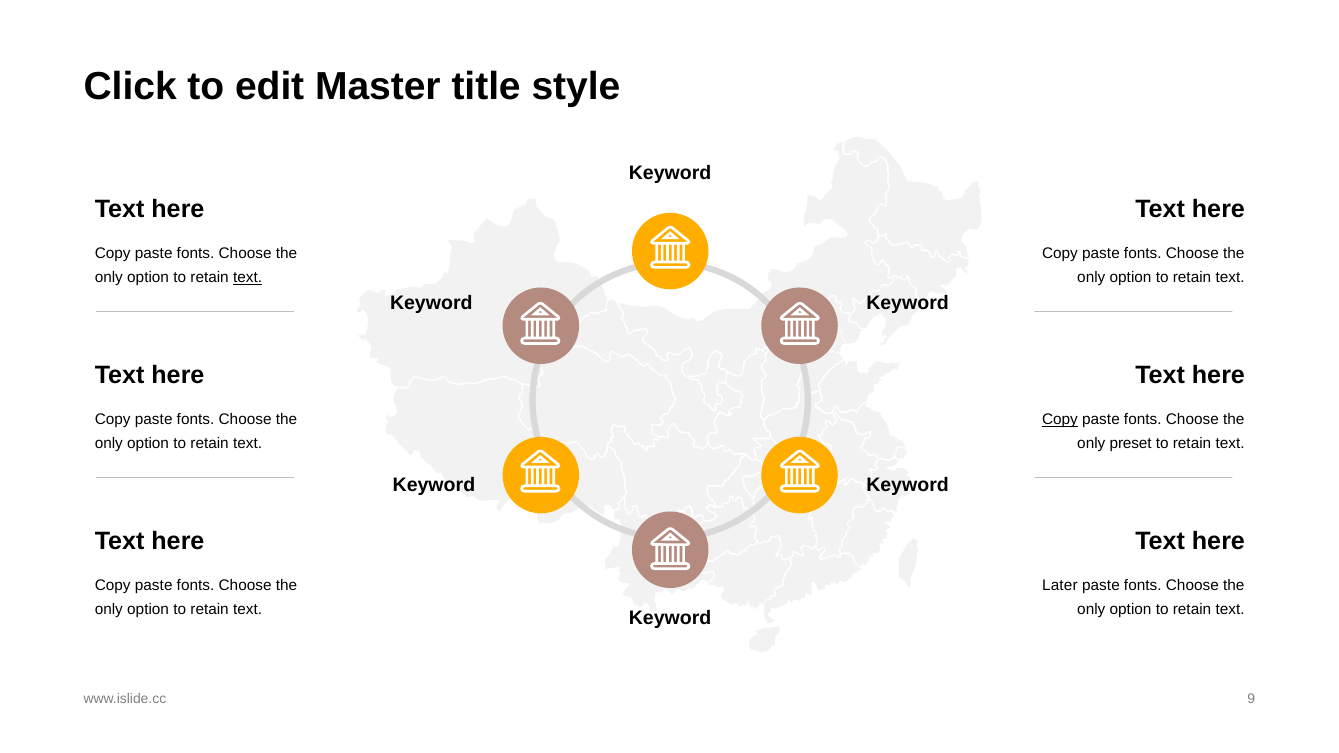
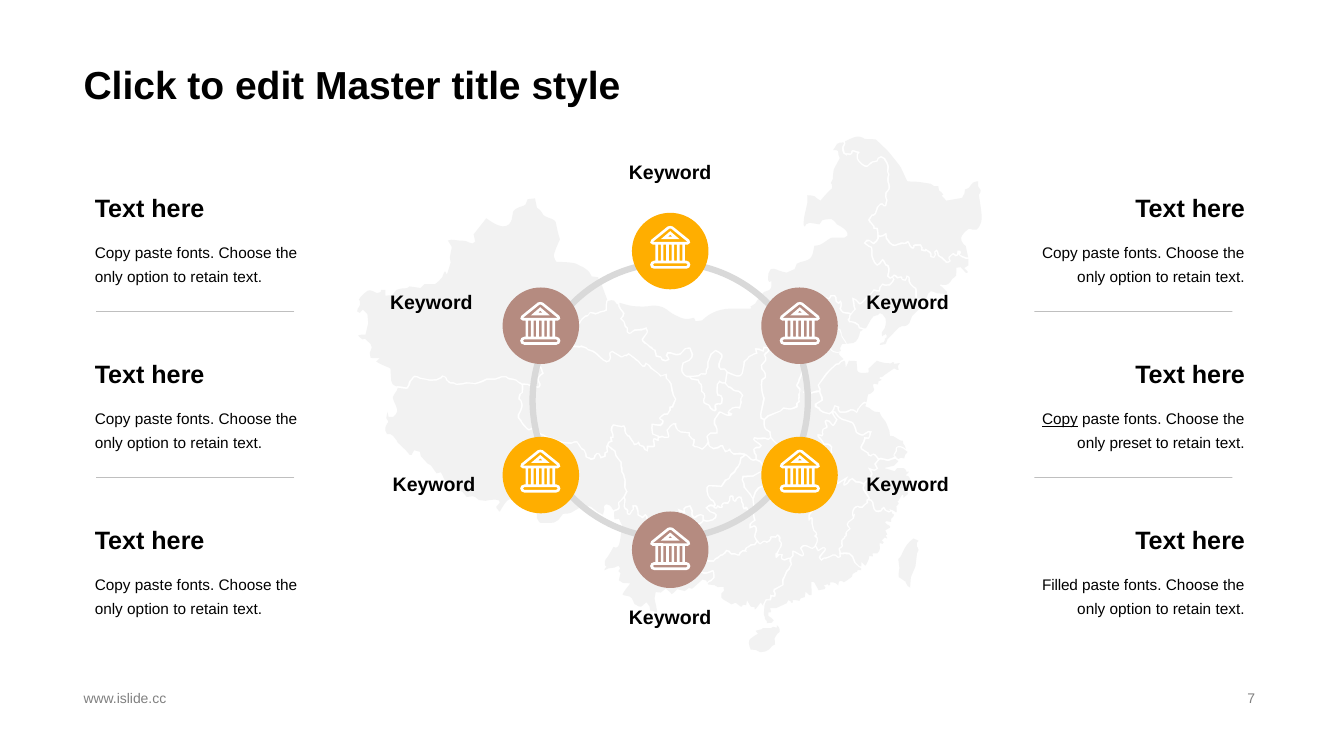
text at (248, 278) underline: present -> none
Later: Later -> Filled
9: 9 -> 7
